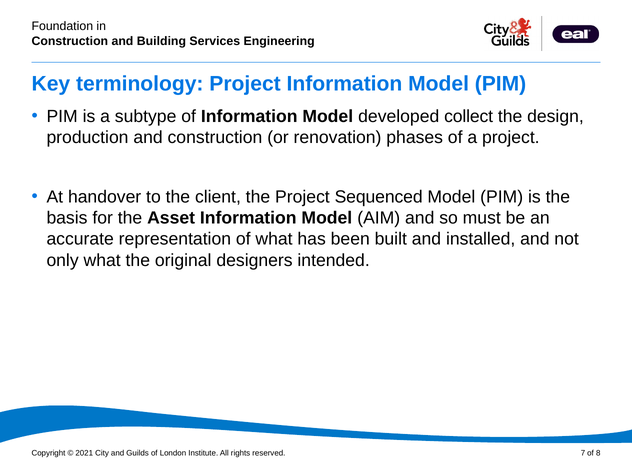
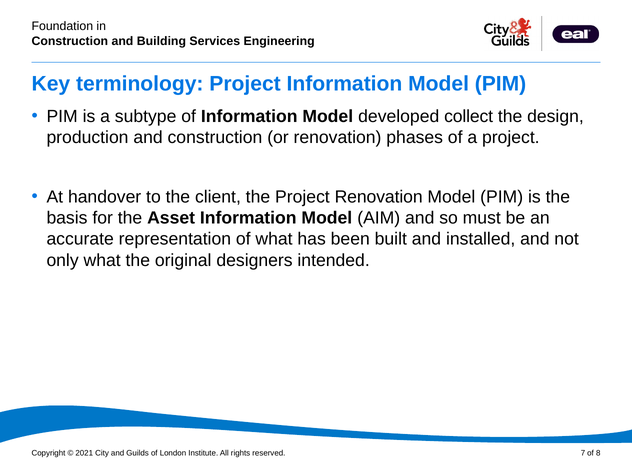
Project Sequenced: Sequenced -> Renovation
